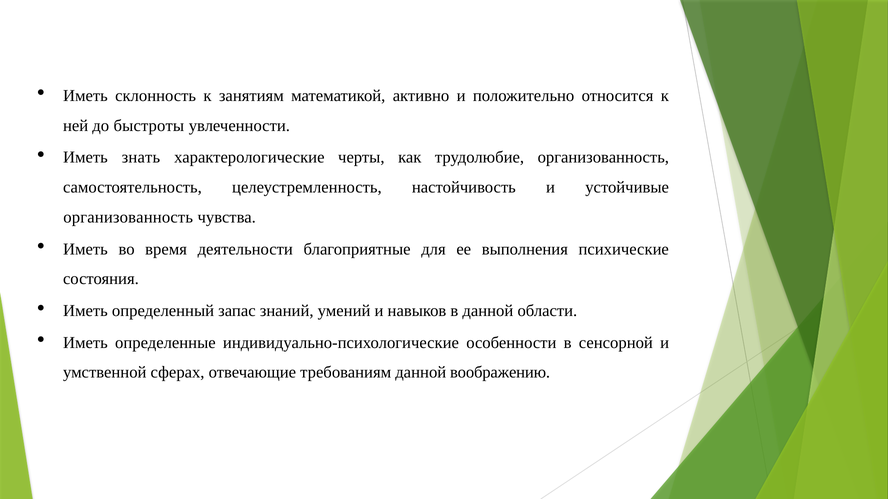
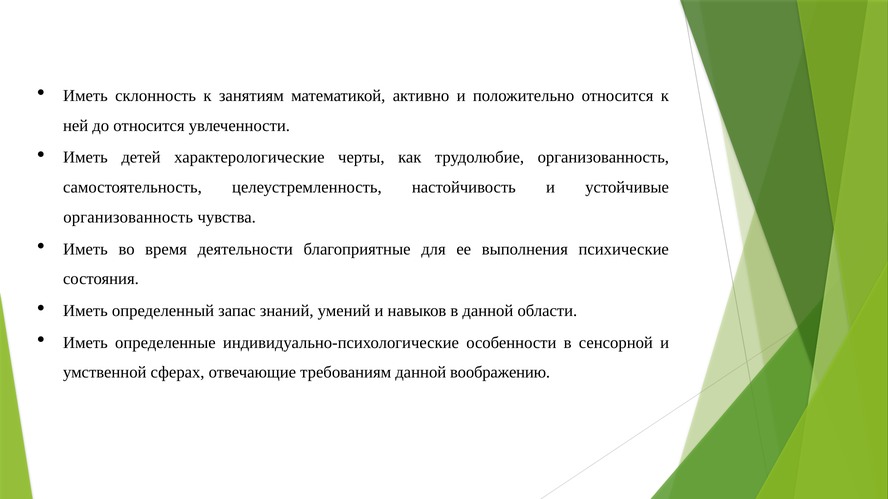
до быстроты: быстроты -> относится
знать: знать -> детей
